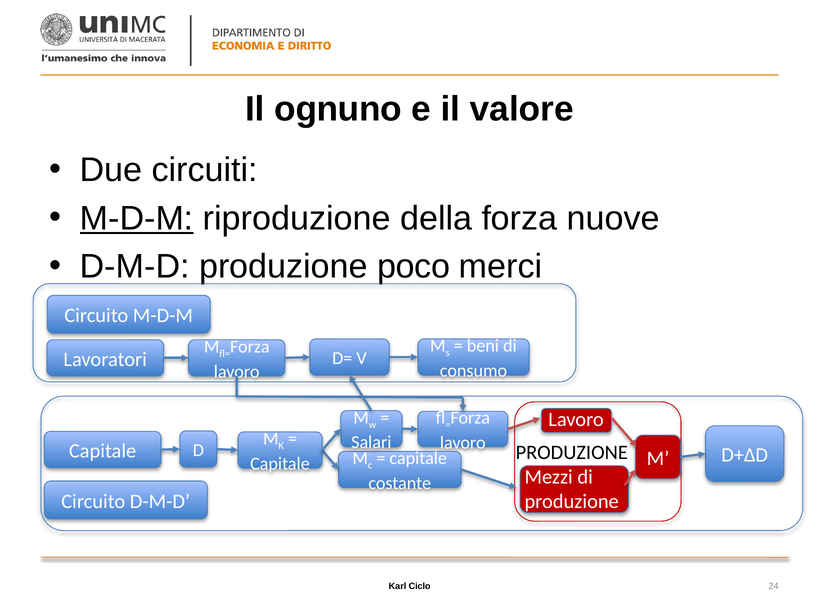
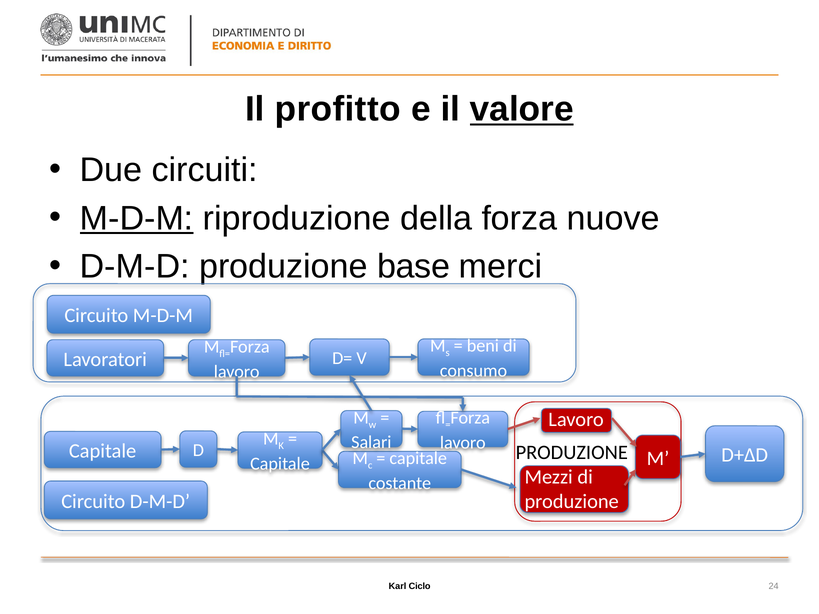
ognuno: ognuno -> profitto
valore underline: none -> present
poco: poco -> base
